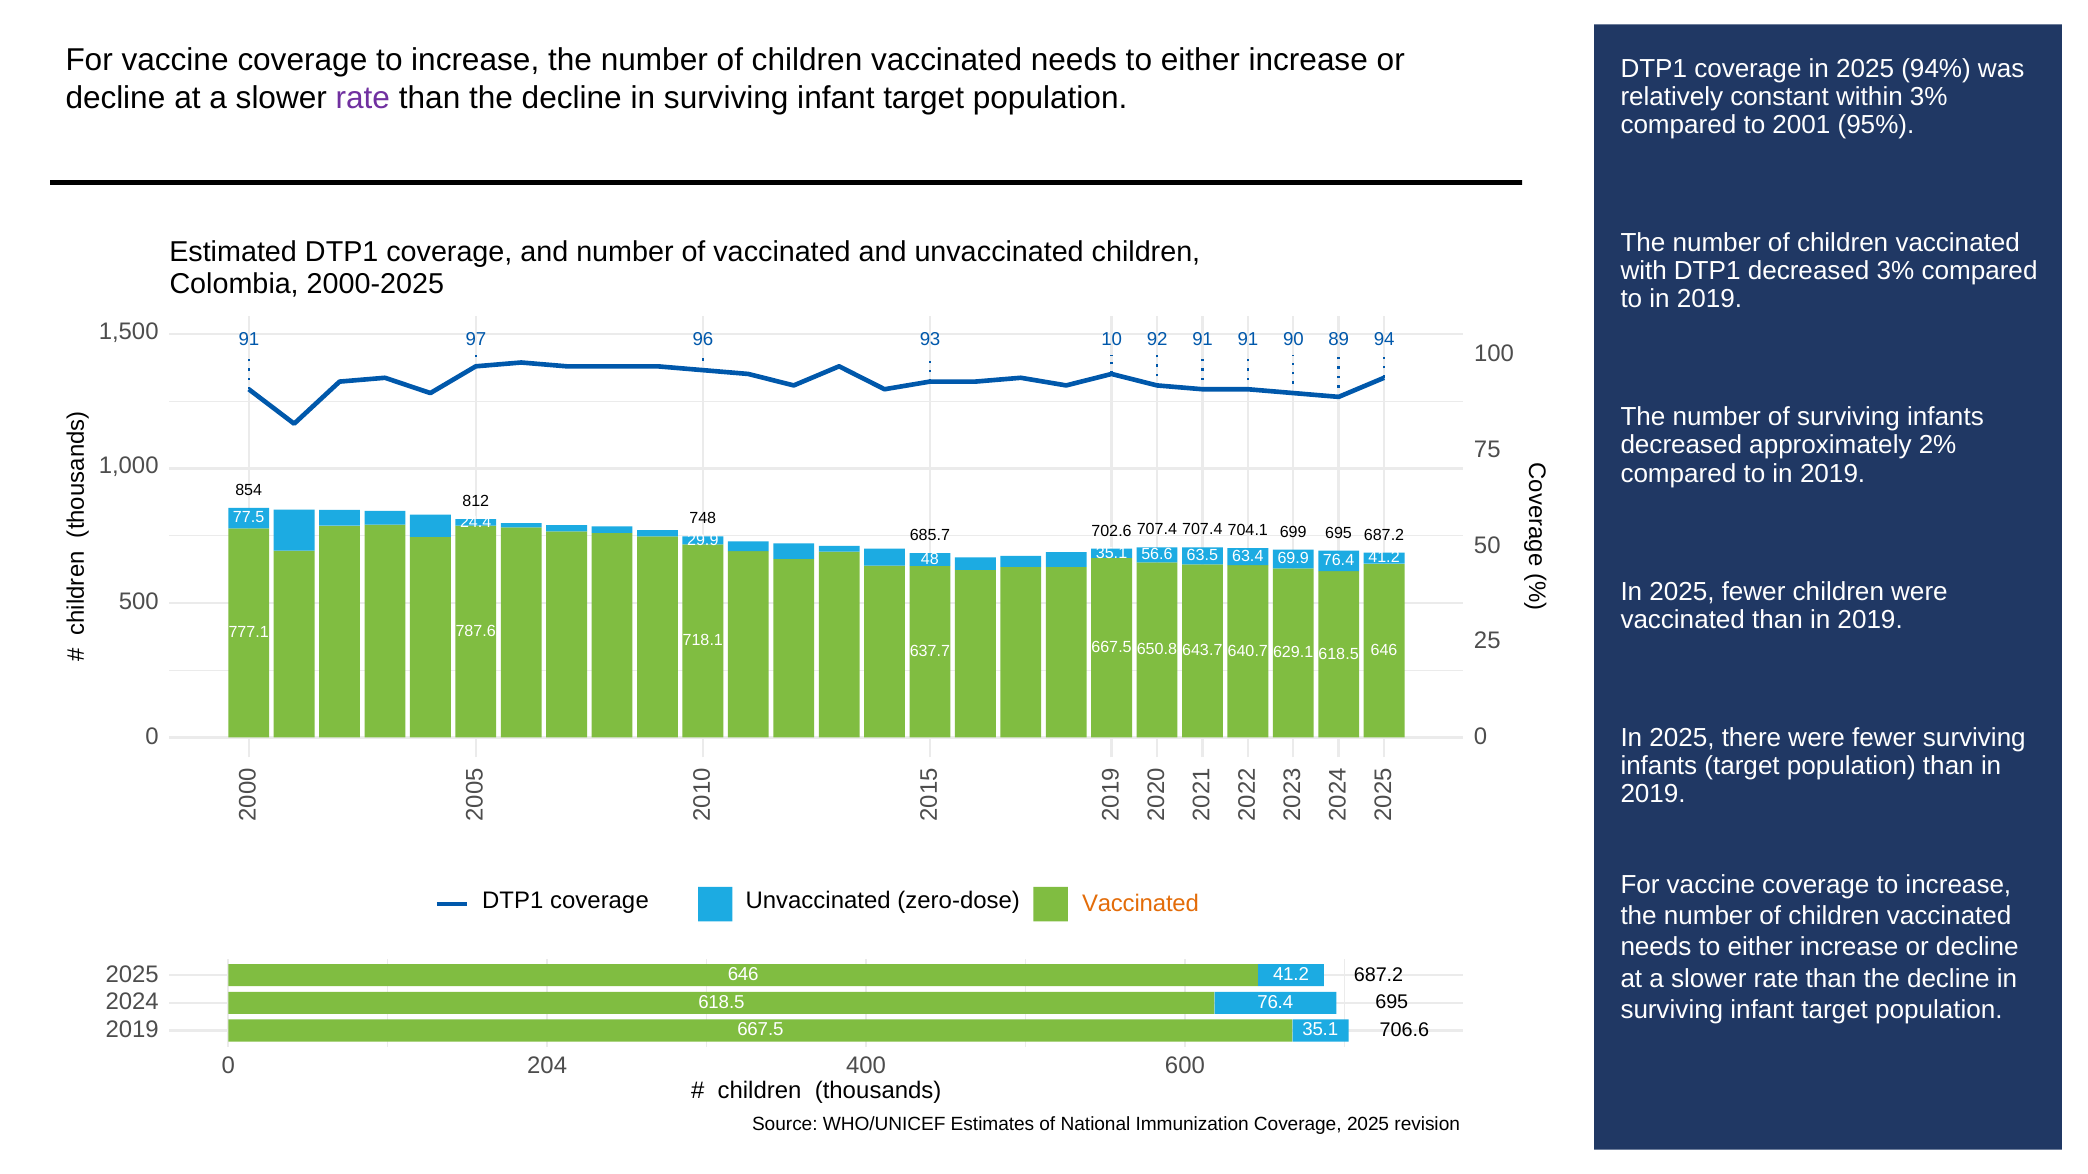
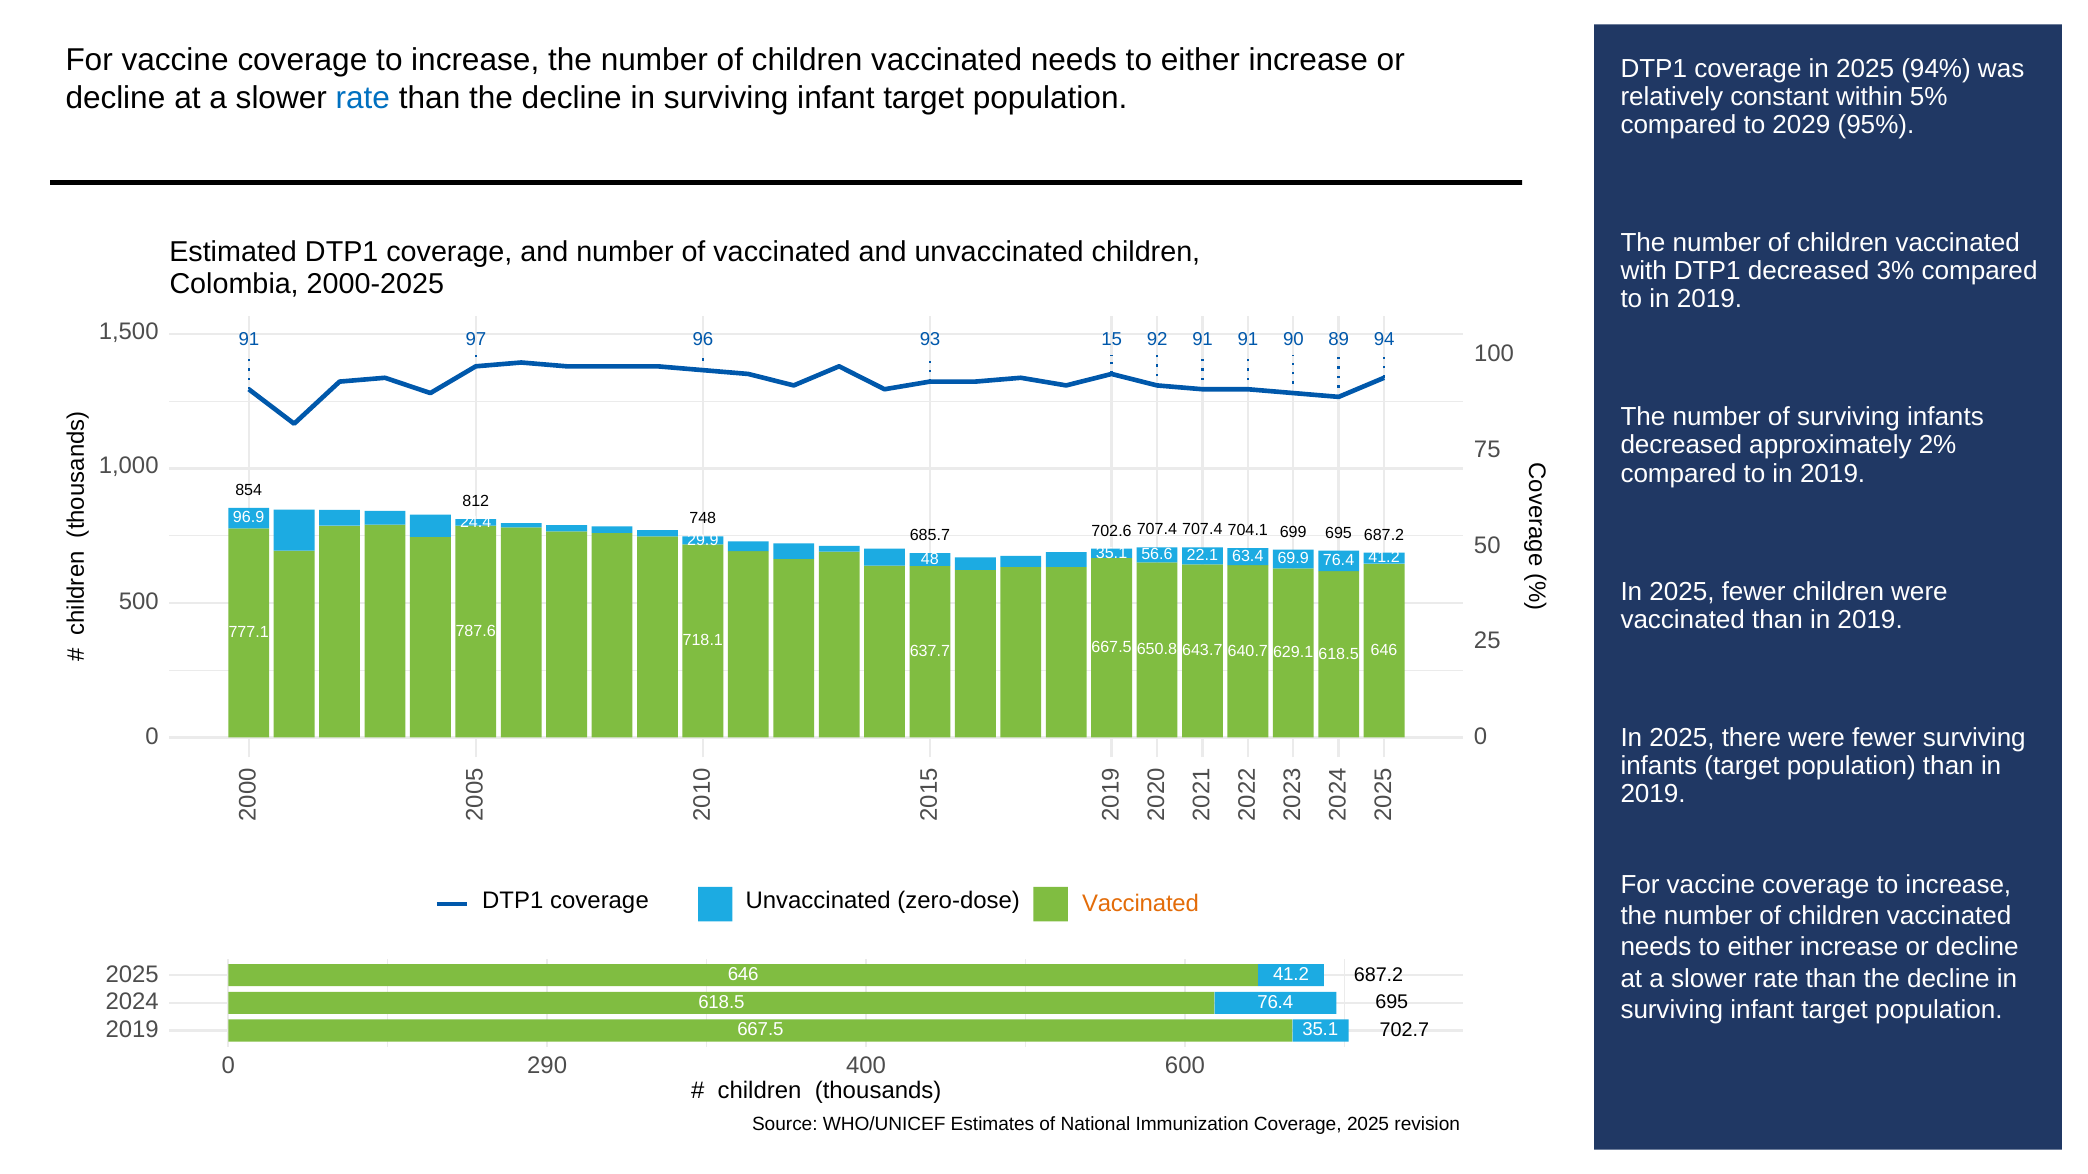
rate at (363, 98) colour: purple -> blue
within 3%: 3% -> 5%
2001: 2001 -> 2029
10: 10 -> 15
77.5: 77.5 -> 96.9
63.5: 63.5 -> 22.1
706.6: 706.6 -> 702.7
204: 204 -> 290
